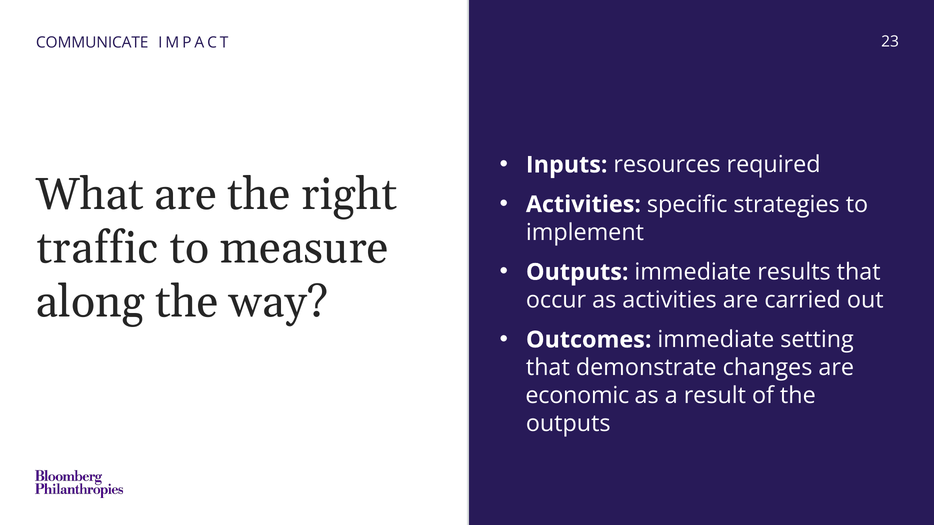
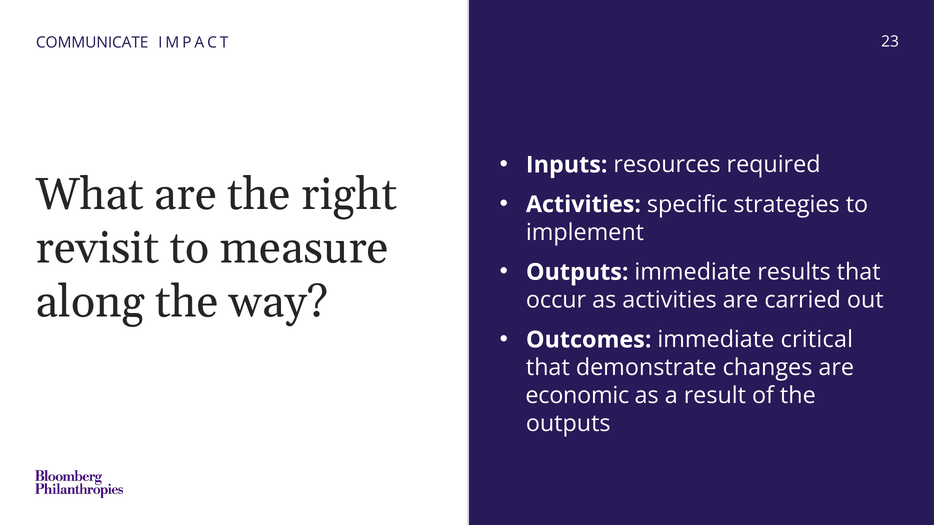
traffic: traffic -> revisit
setting: setting -> critical
